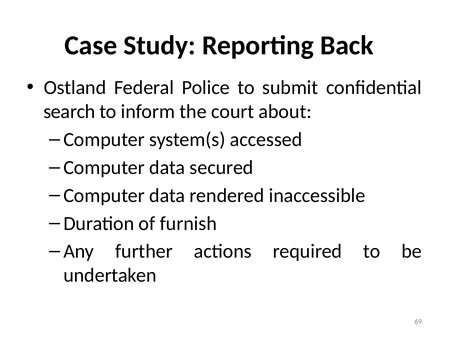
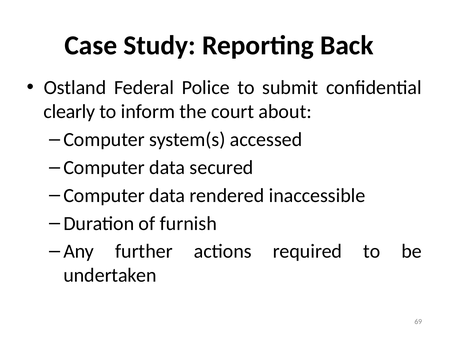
search: search -> clearly
